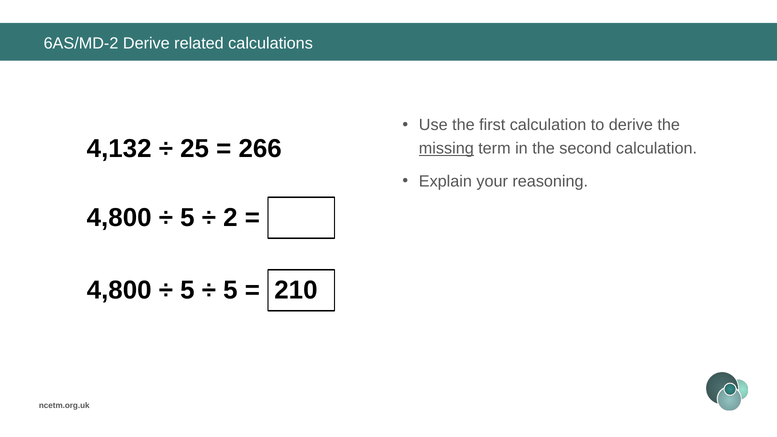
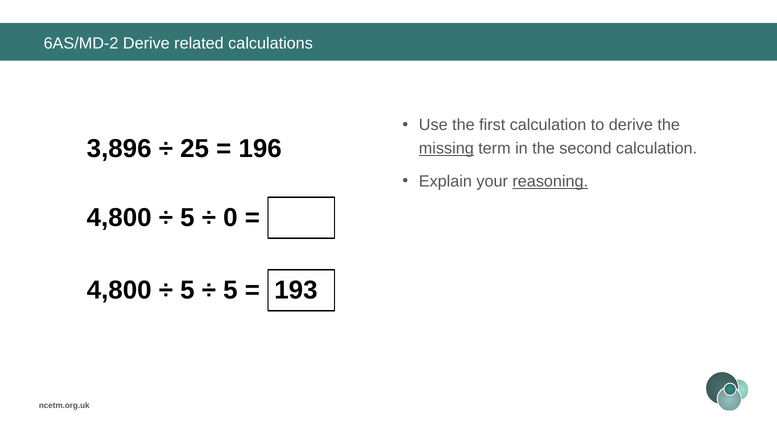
4,132: 4,132 -> 3,896
266: 266 -> 196
reasoning underline: none -> present
2: 2 -> 0
210: 210 -> 193
